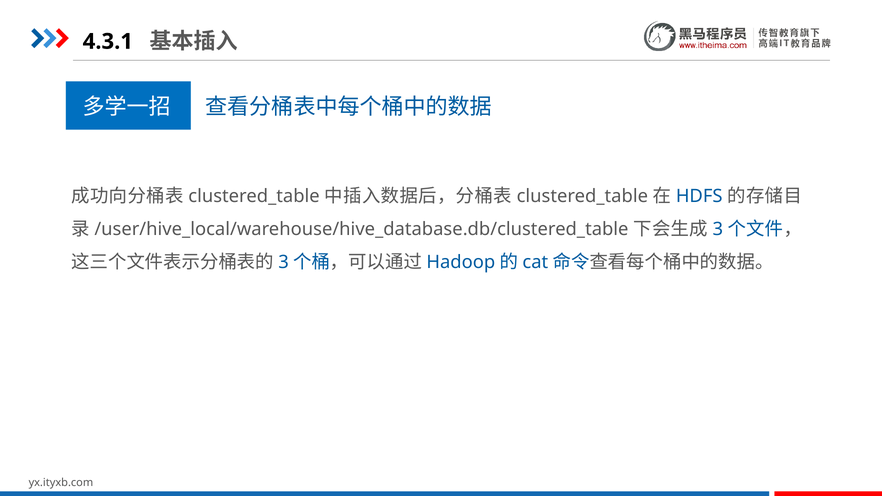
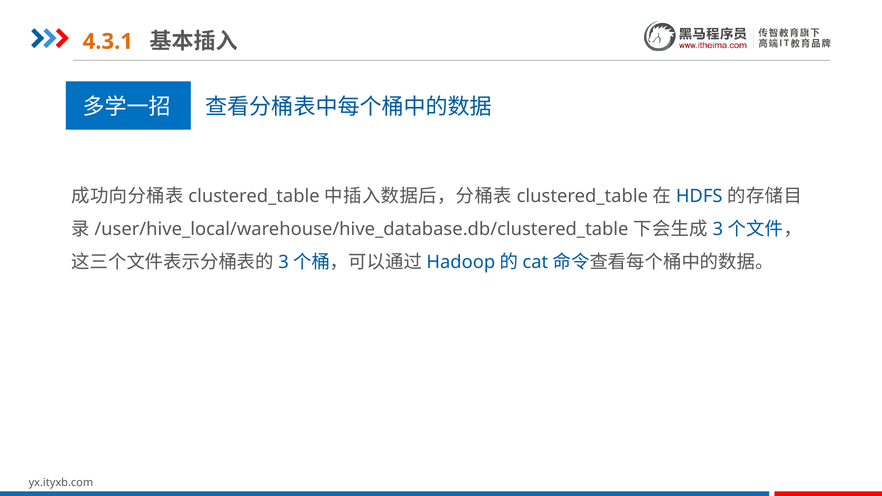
4.3.1 colour: black -> orange
